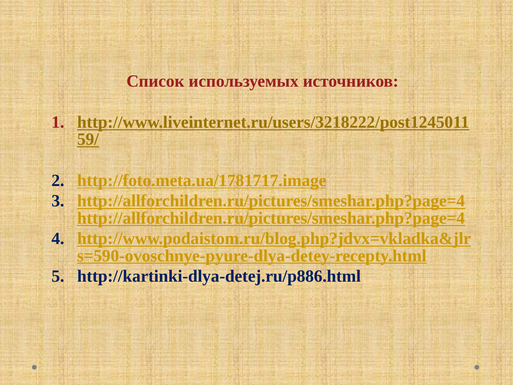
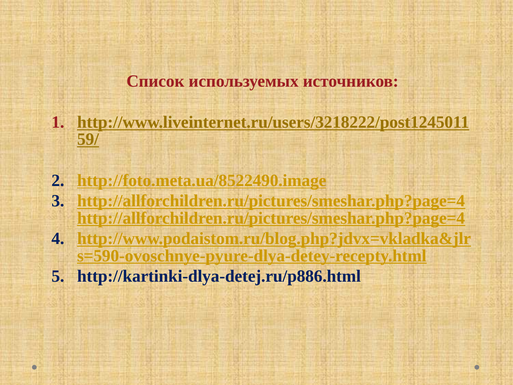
http://foto.meta.ua/1781717.image: http://foto.meta.ua/1781717.image -> http://foto.meta.ua/8522490.image
